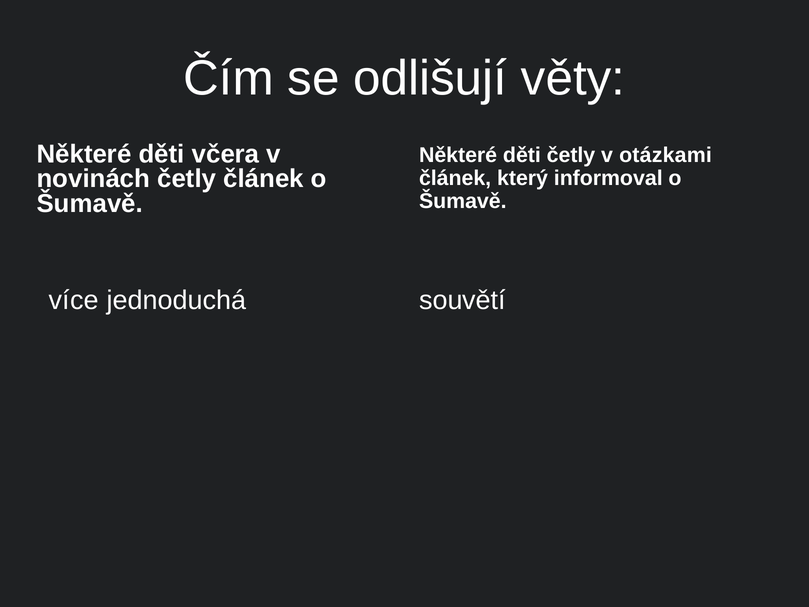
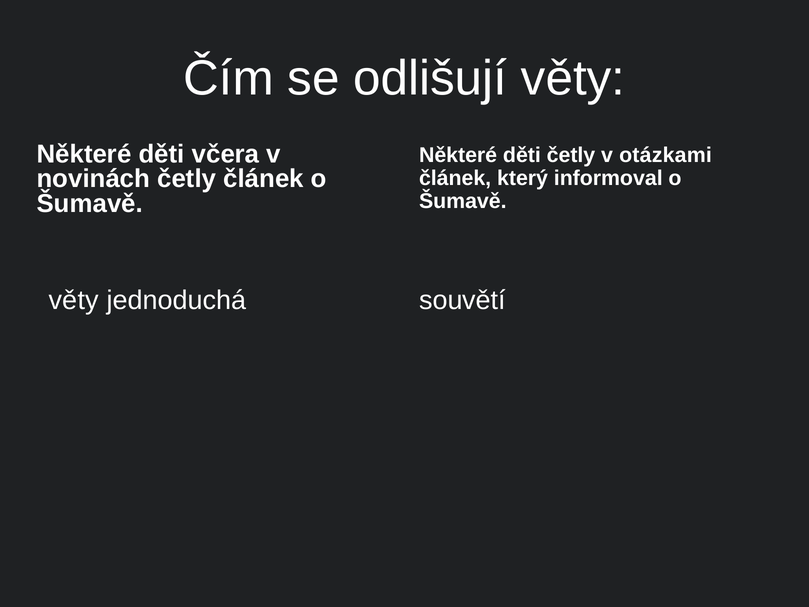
více at (74, 300): více -> věty
